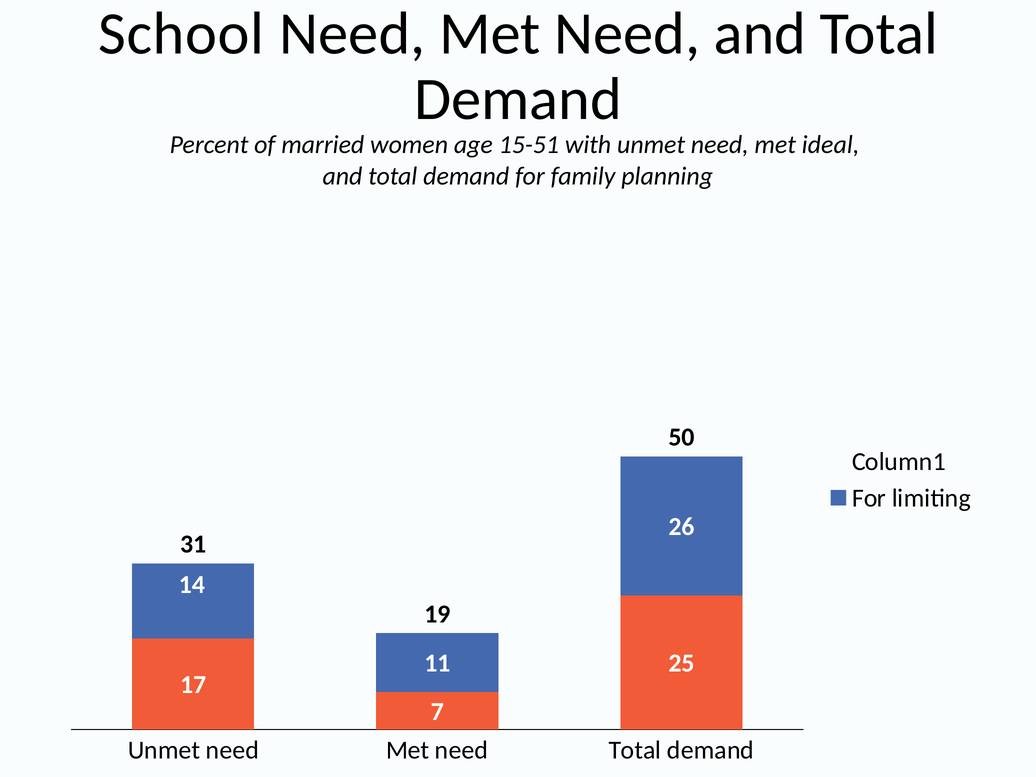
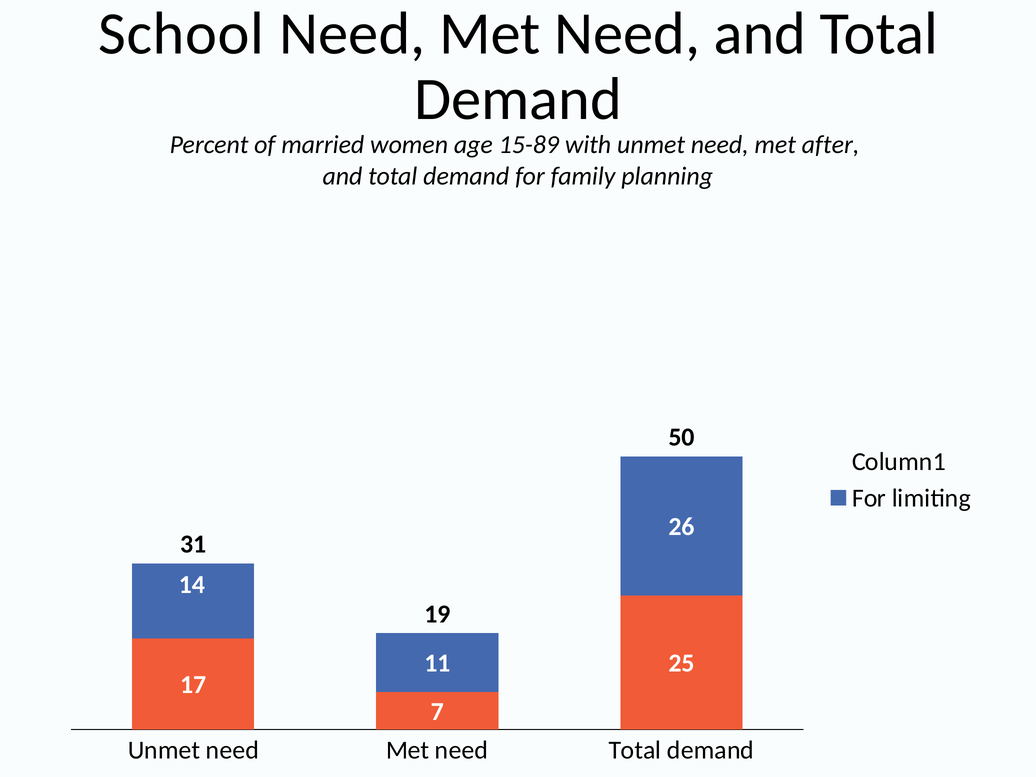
15-51: 15-51 -> 15-89
ideal: ideal -> after
